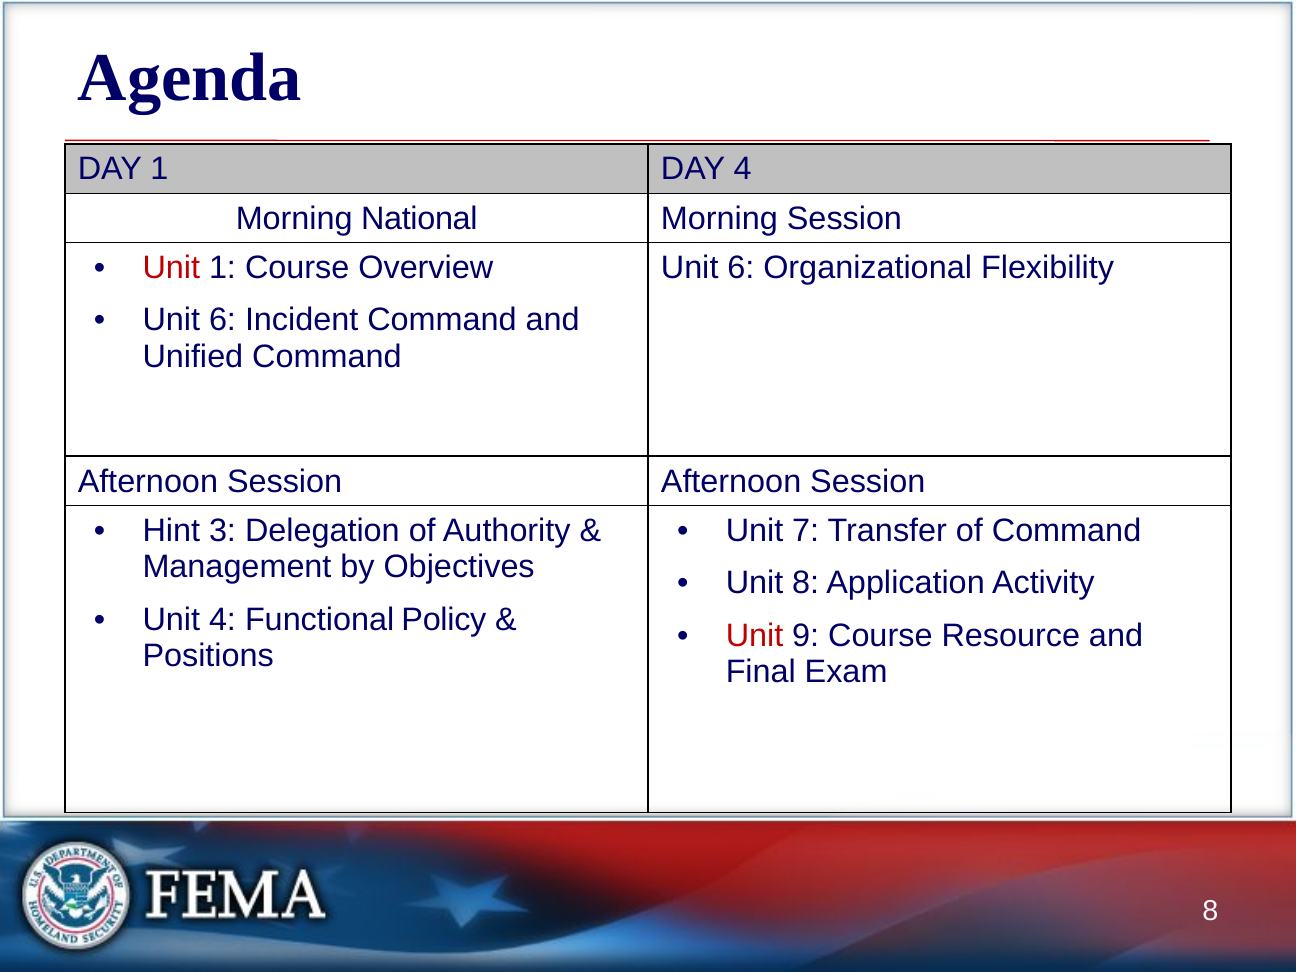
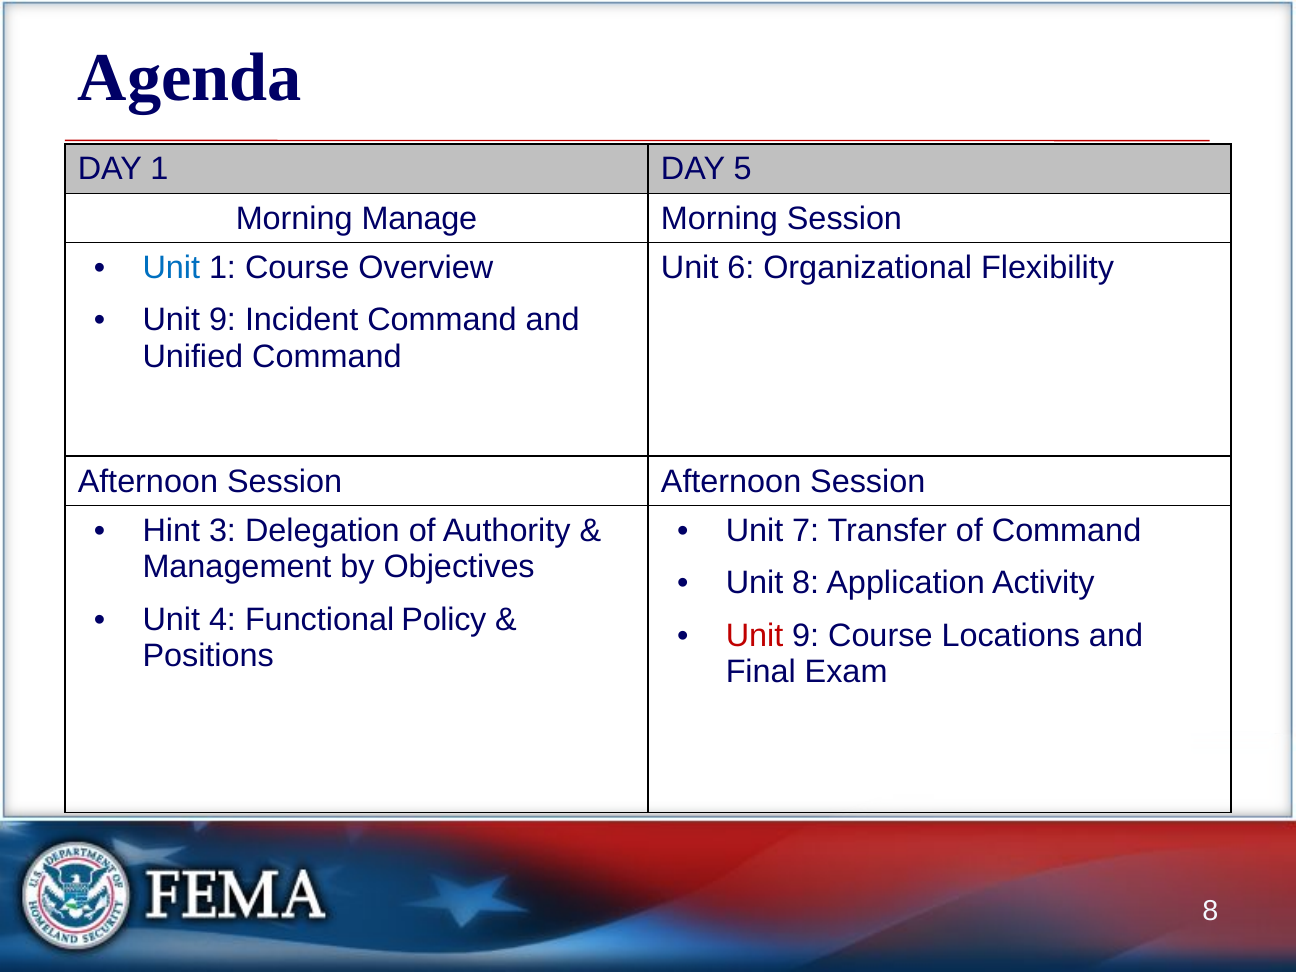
DAY 4: 4 -> 5
National: National -> Manage
Unit at (171, 268) colour: red -> blue
6 at (222, 320): 6 -> 9
Resource: Resource -> Locations
